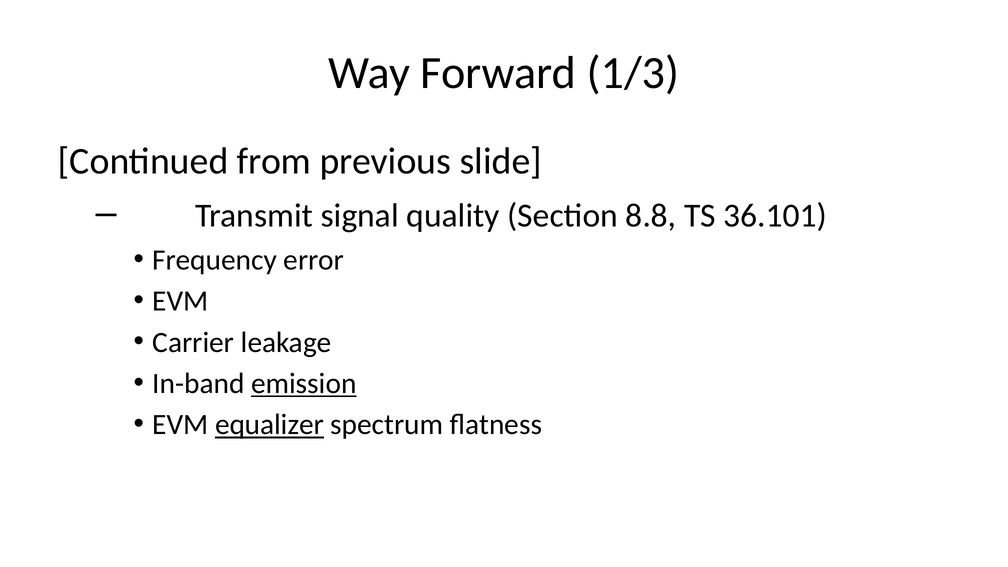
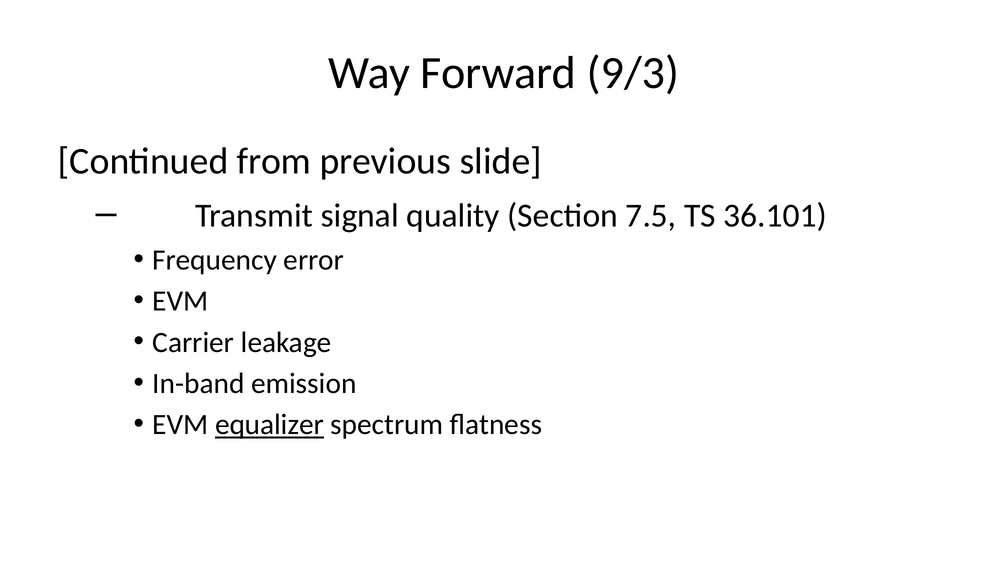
1/3: 1/3 -> 9/3
8.8: 8.8 -> 7.5
emission underline: present -> none
